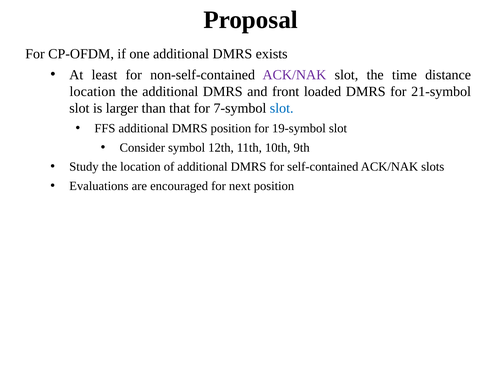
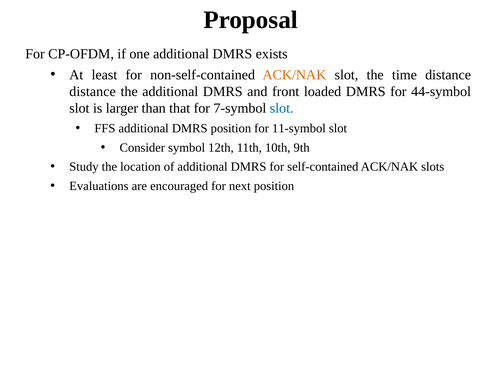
ACK/NAK at (294, 75) colour: purple -> orange
location at (93, 92): location -> distance
21-symbol: 21-symbol -> 44-symbol
19-symbol: 19-symbol -> 11-symbol
